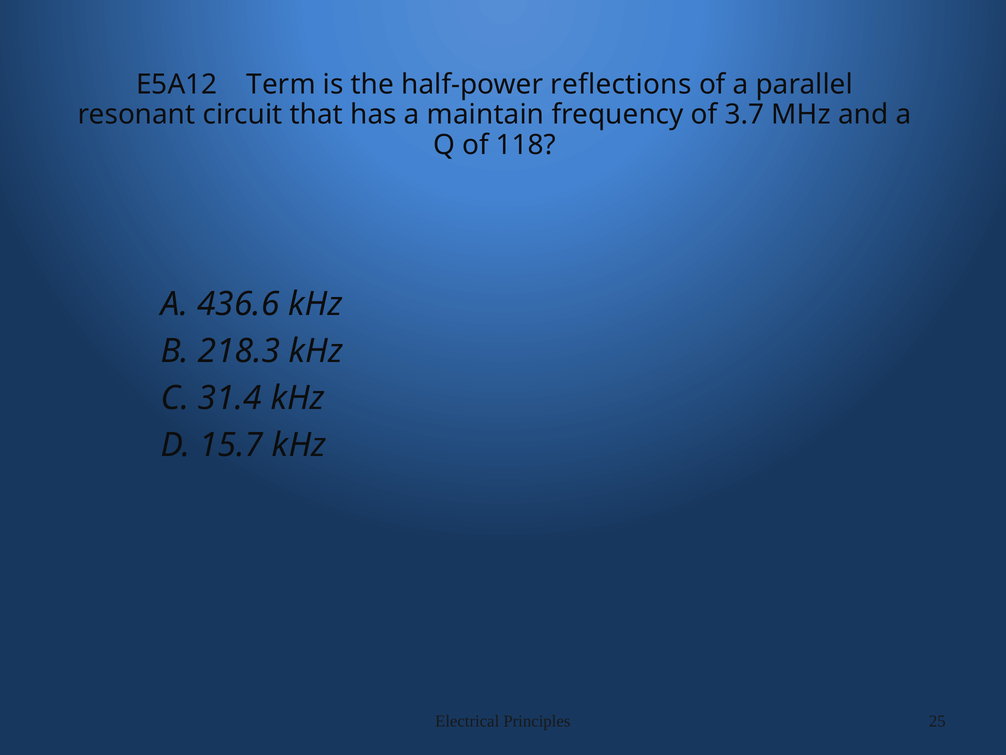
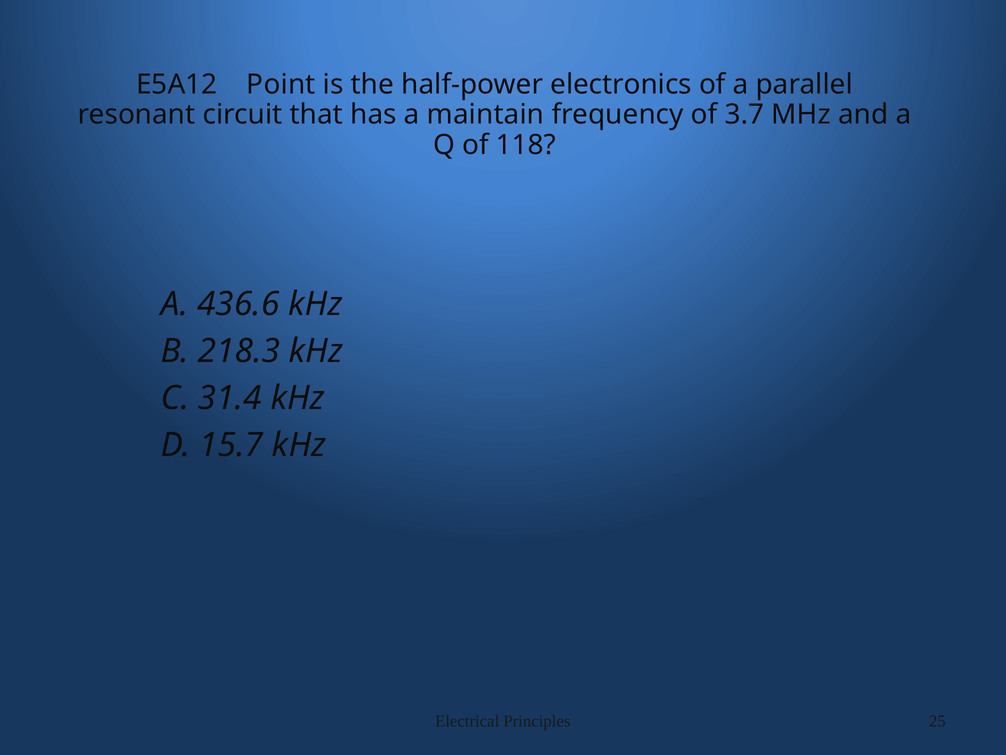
Term: Term -> Point
reflections: reflections -> electronics
